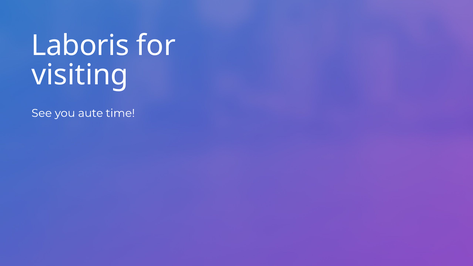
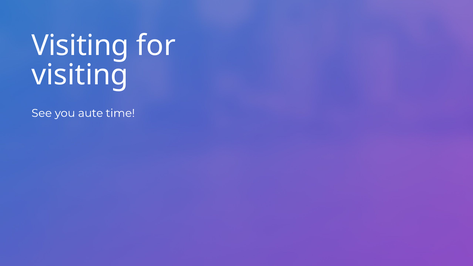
Laboris at (80, 46): Laboris -> Visiting
